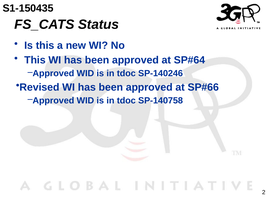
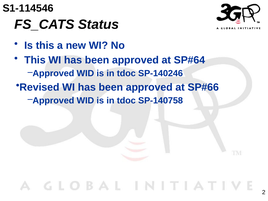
S1-150435: S1-150435 -> S1-114546
